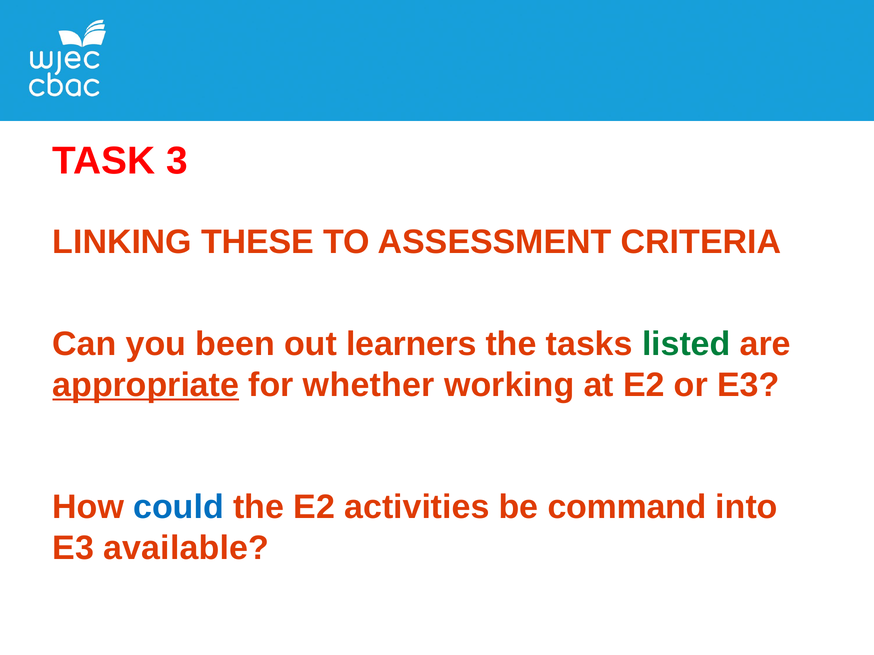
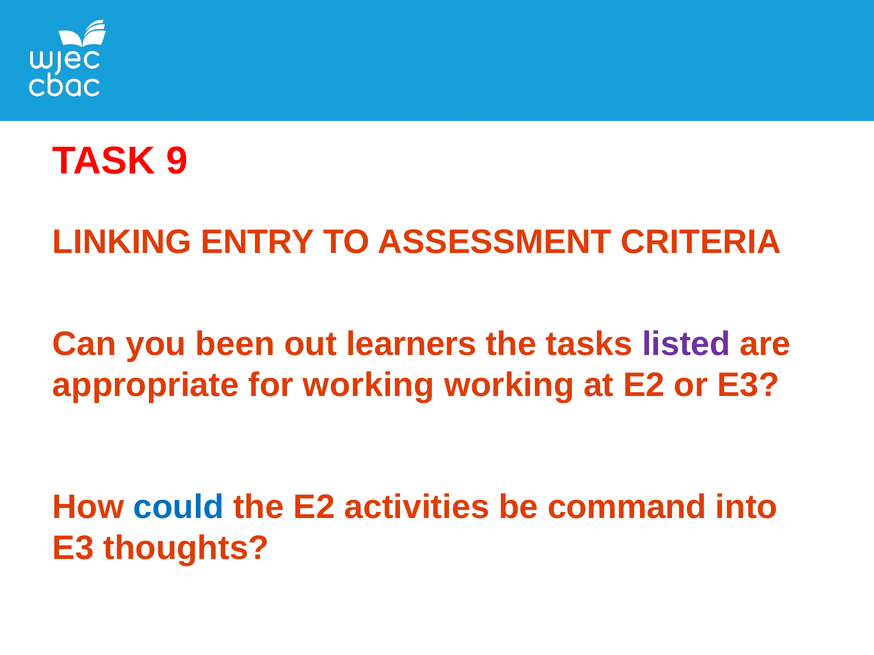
3: 3 -> 9
THESE: THESE -> ENTRY
listed colour: green -> purple
appropriate underline: present -> none
for whether: whether -> working
available: available -> thoughts
